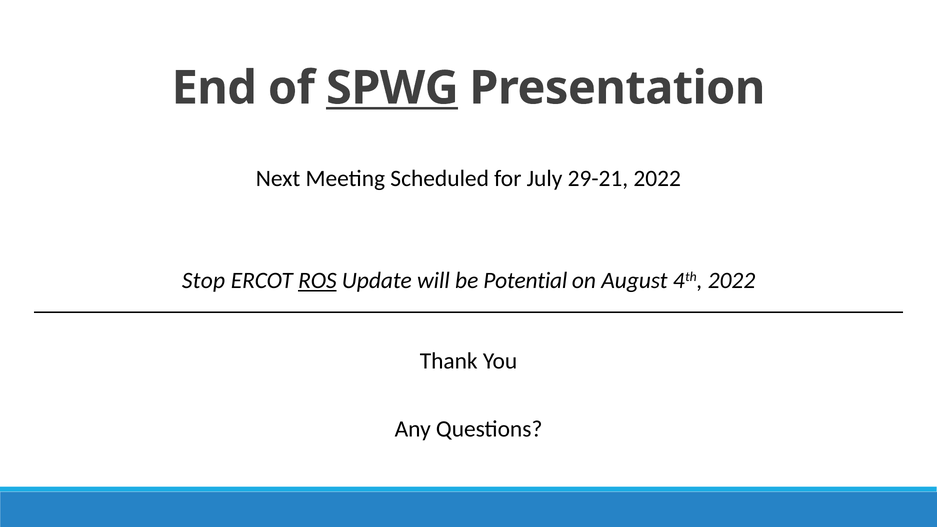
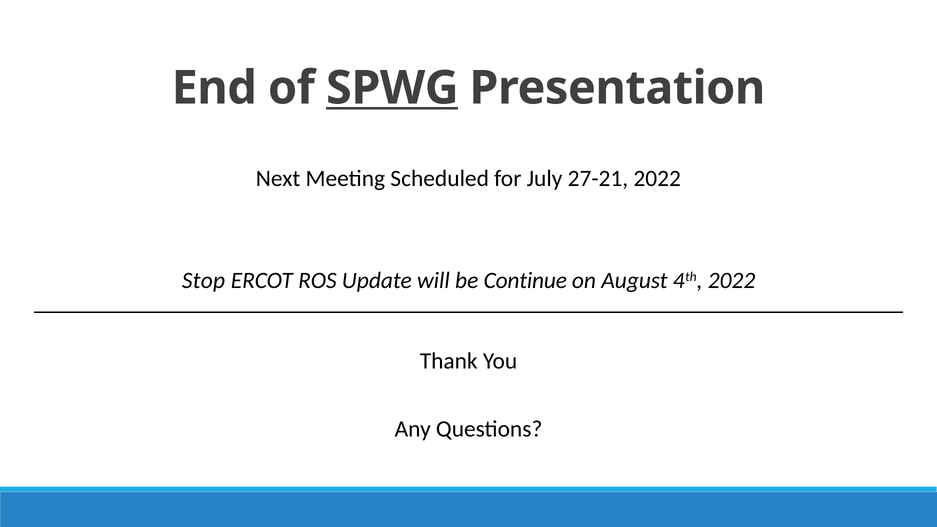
29-21: 29-21 -> 27-21
ROS underline: present -> none
Potential: Potential -> Continue
